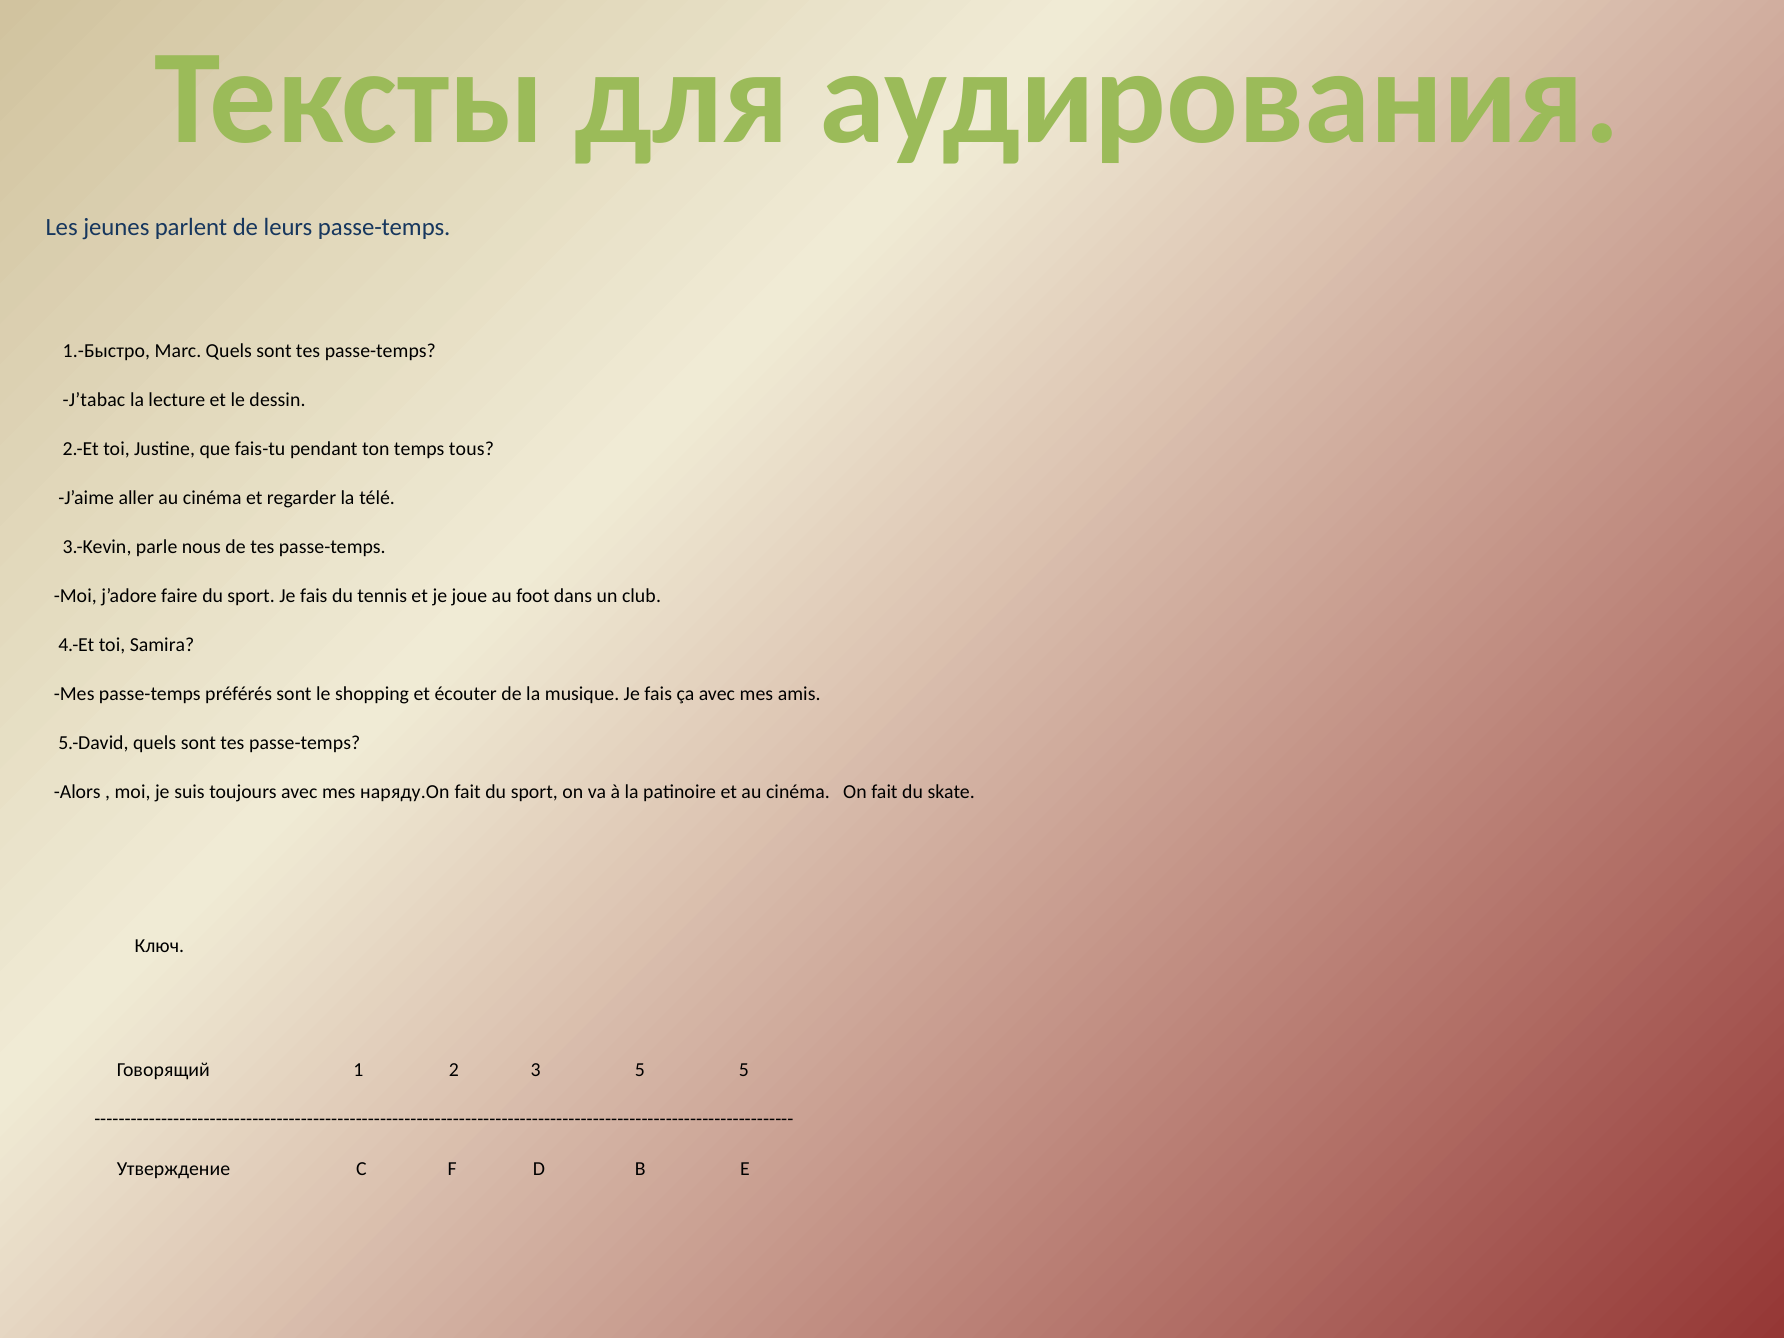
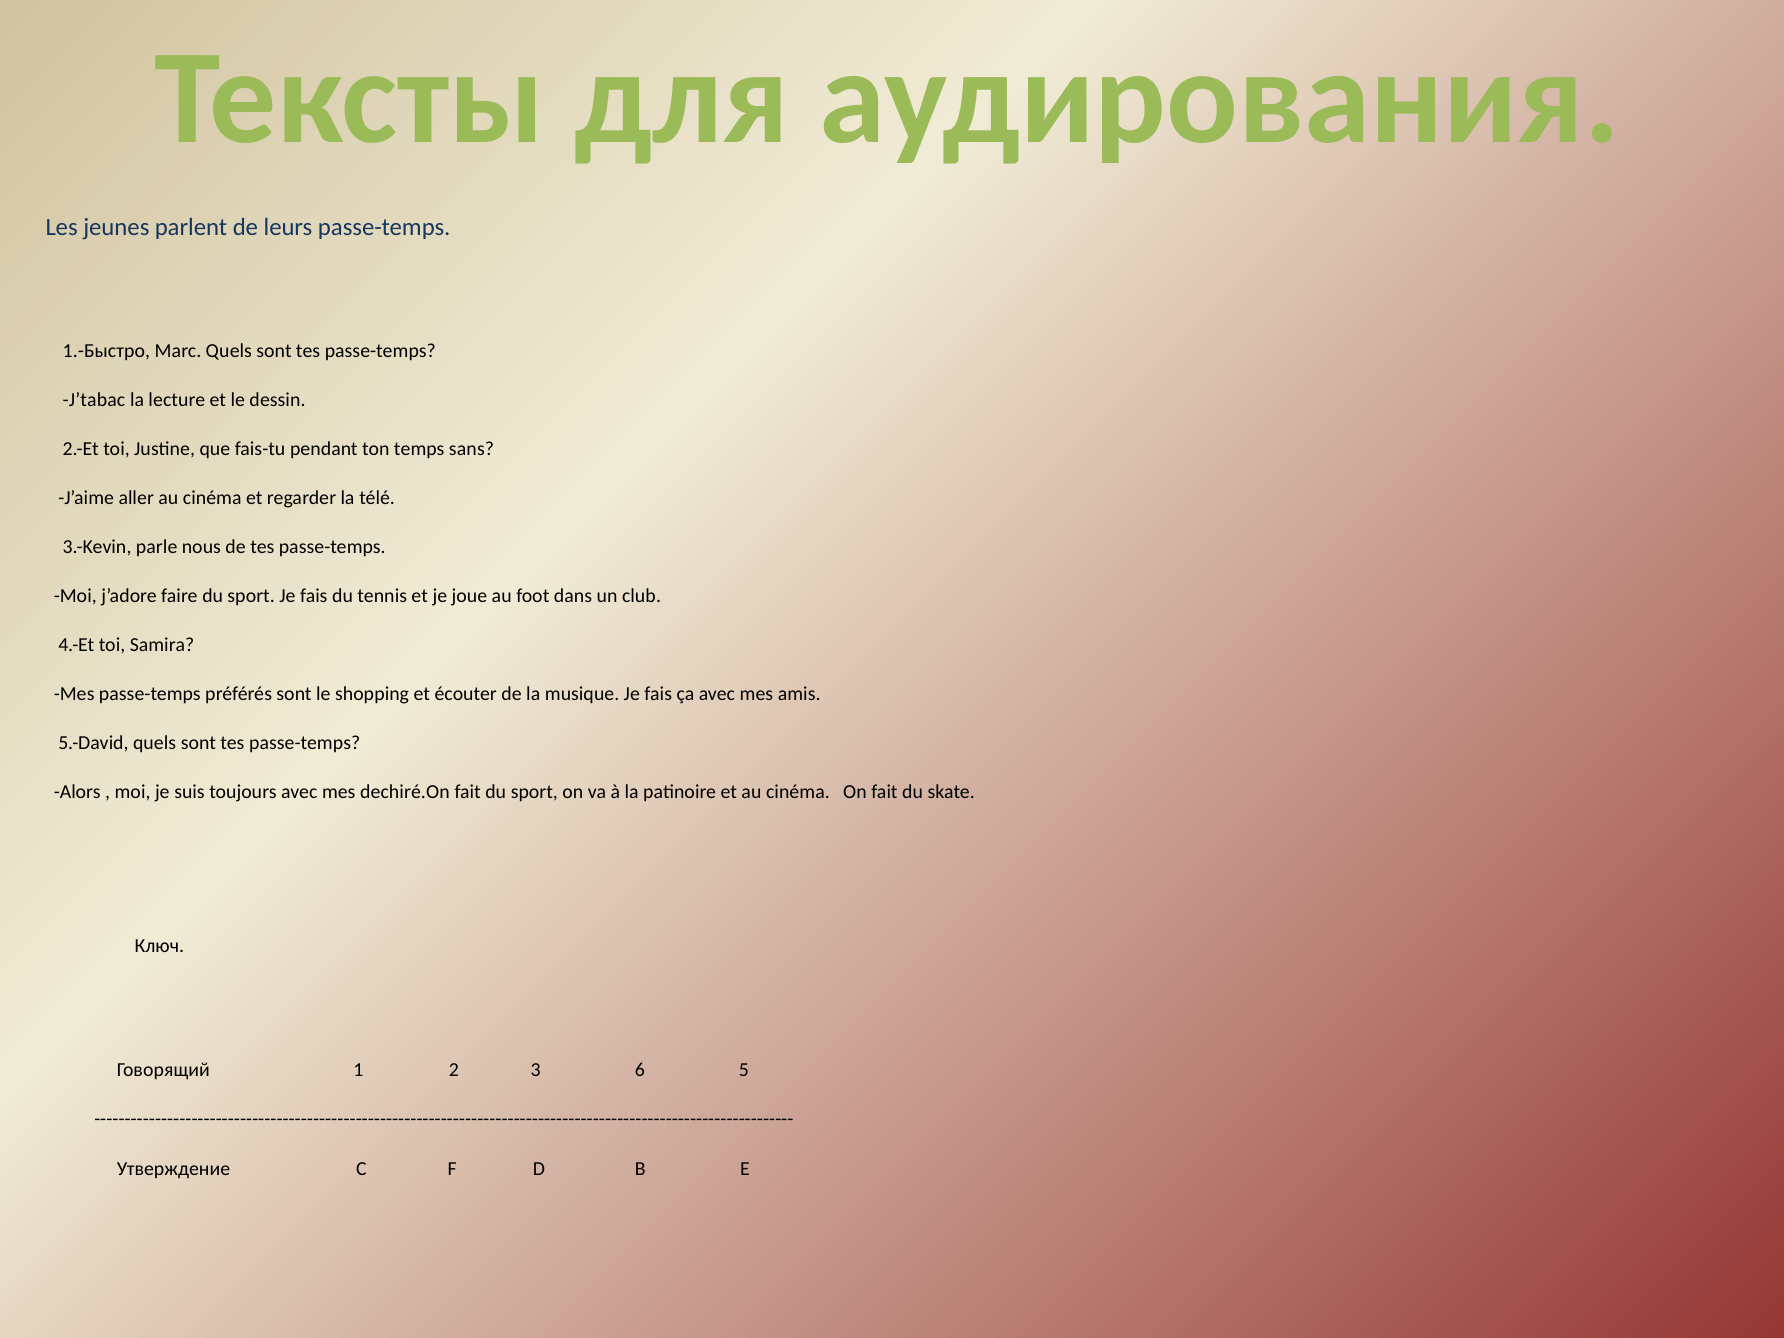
tous: tous -> sans
наряду.On: наряду.On -> dechiré.On
3 5: 5 -> 6
